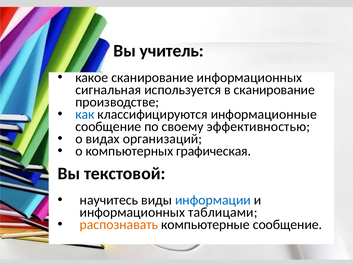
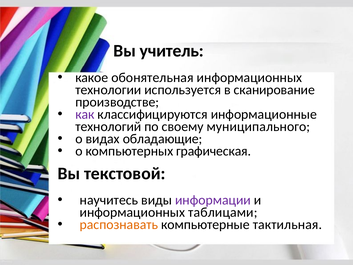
какое сканирование: сканирование -> обонятельная
сигнальная: сигнальная -> технологии
как colour: blue -> purple
сообщение at (108, 126): сообщение -> технологий
эффективностью: эффективностью -> муниципального
организаций: организаций -> обладающие
информации colour: blue -> purple
компьютерные сообщение: сообщение -> тактильная
